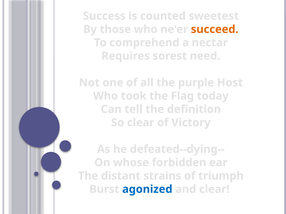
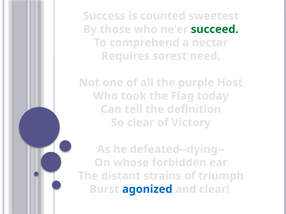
succeed colour: orange -> green
